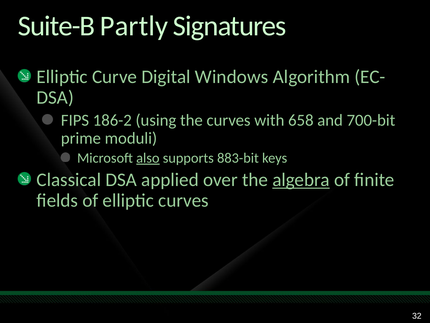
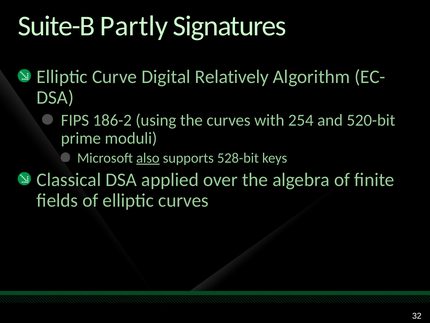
Windows: Windows -> Relatively
658: 658 -> 254
700-bit: 700-bit -> 520-bit
883-bit: 883-bit -> 528-bit
algebra underline: present -> none
